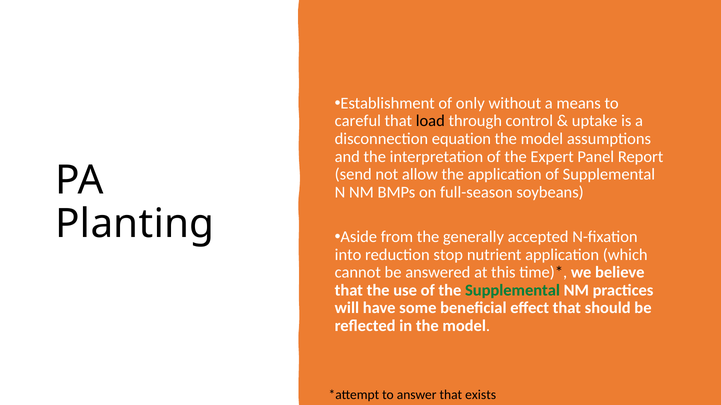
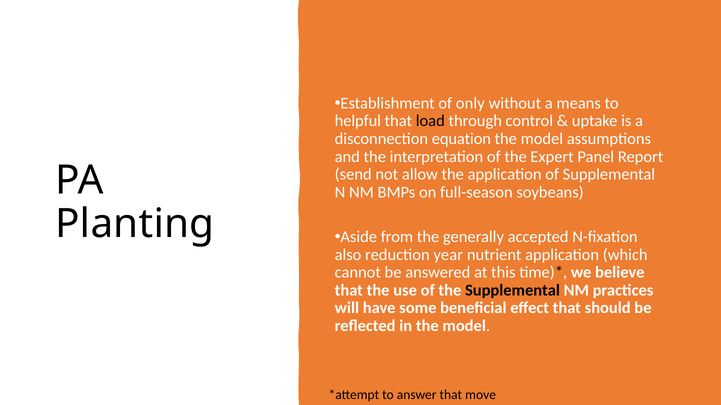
careful: careful -> helpful
into: into -> also
stop: stop -> year
Supplemental at (513, 291) colour: green -> black
exists: exists -> move
